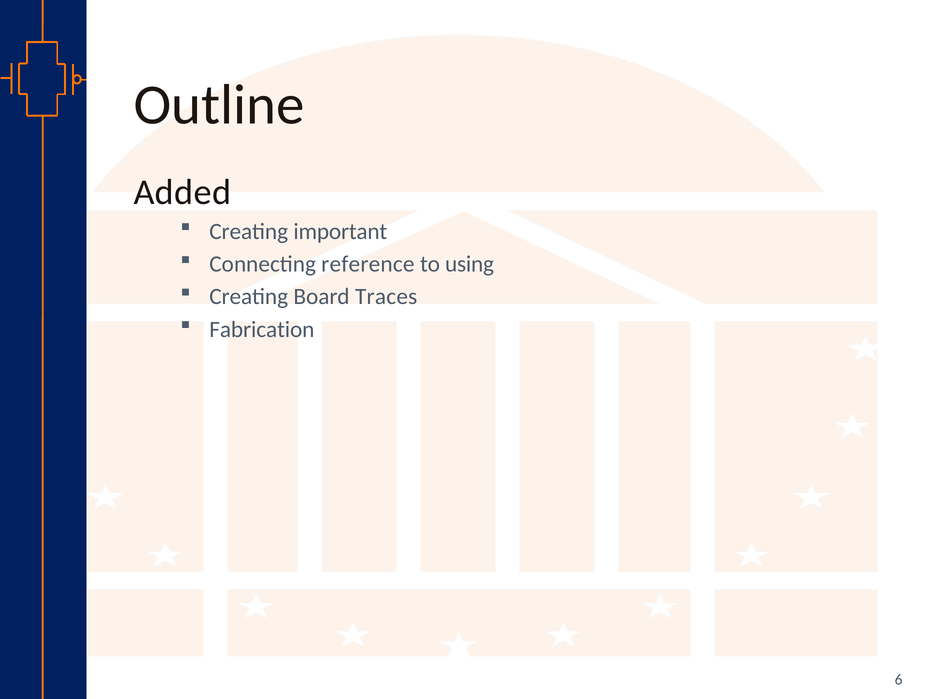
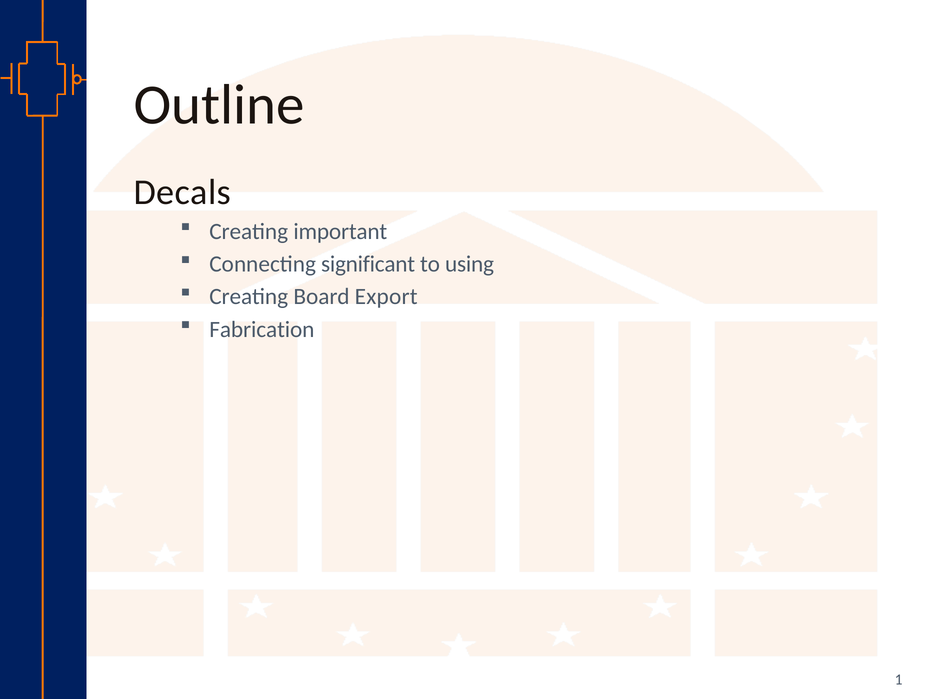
Added: Added -> Decals
reference: reference -> significant
Traces: Traces -> Export
6: 6 -> 1
